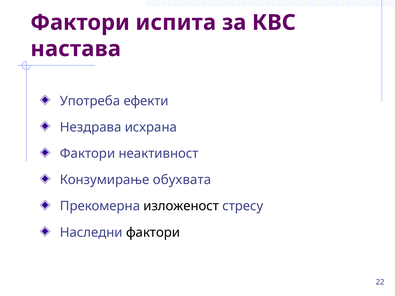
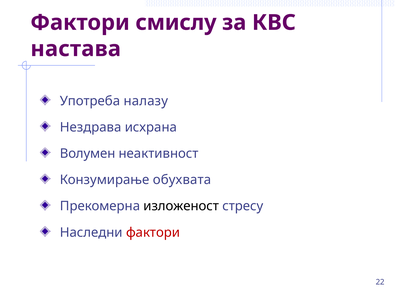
испита: испита -> смислу
ефекти: ефекти -> налазу
Фактори at (88, 154): Фактори -> Волумен
фактори at (153, 233) colour: black -> red
